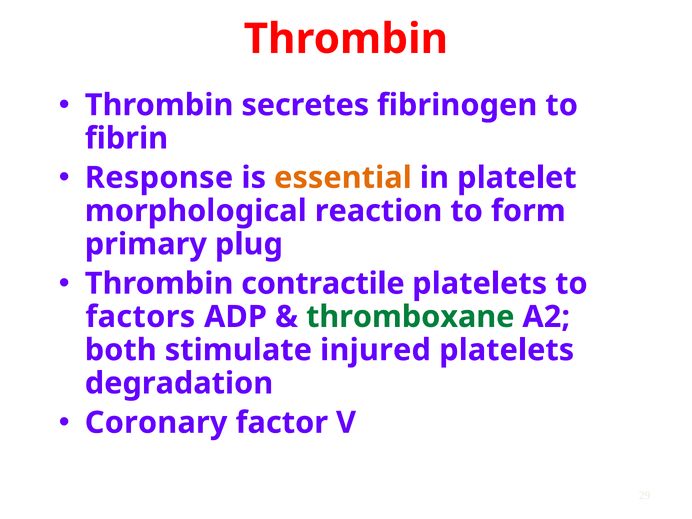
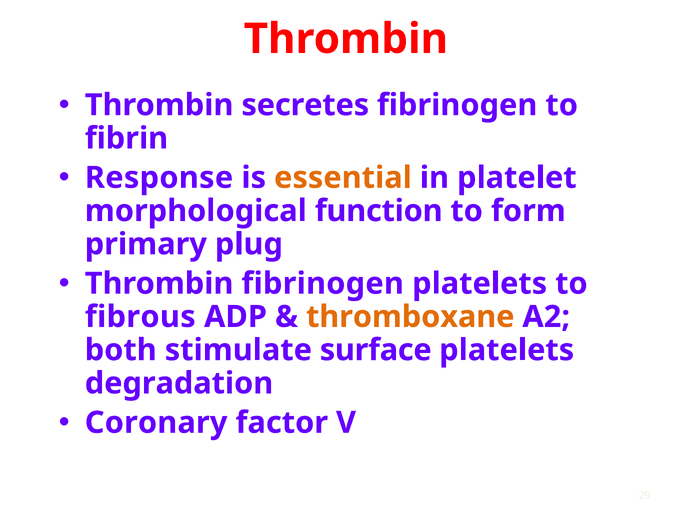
reaction: reaction -> function
Thrombin contractile: contractile -> fibrinogen
factors: factors -> fibrous
thromboxane colour: green -> orange
injured: injured -> surface
